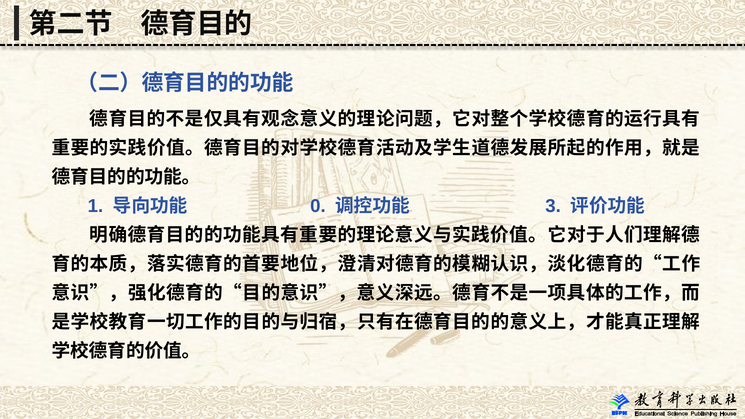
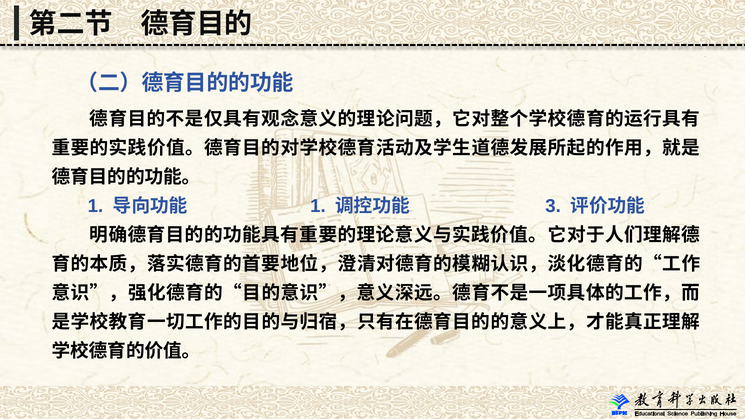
0 at (318, 206): 0 -> 1
